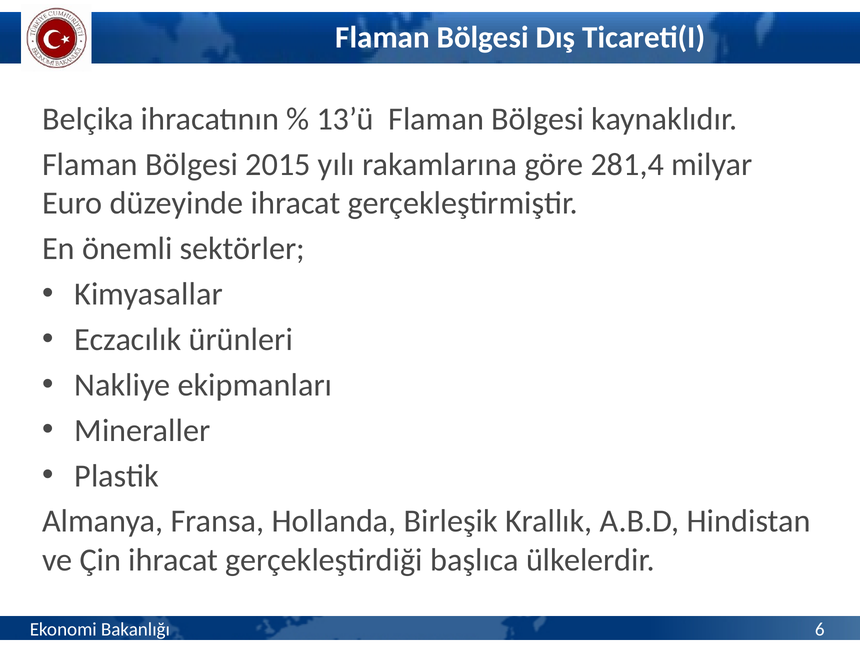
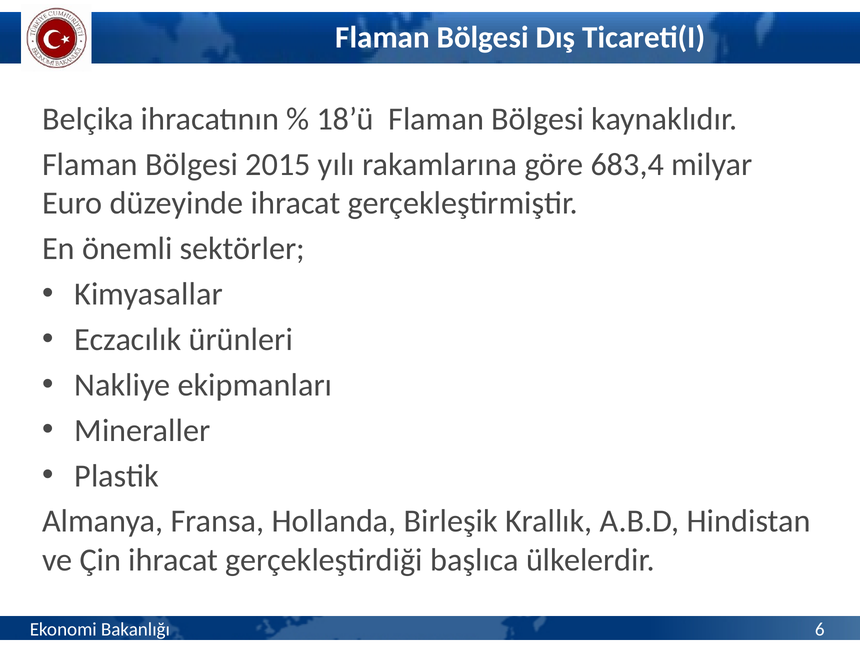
13’ü: 13’ü -> 18’ü
281,4: 281,4 -> 683,4
